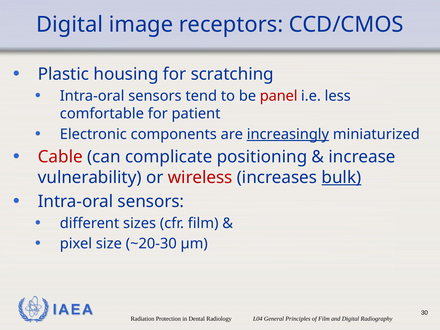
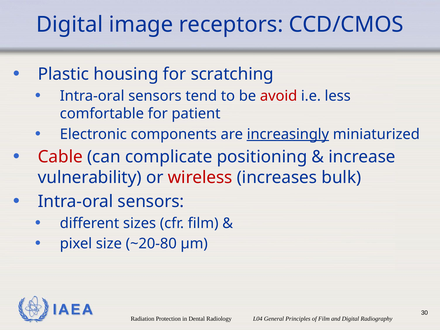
panel: panel -> avoid
bulk underline: present -> none
~20-30: ~20-30 -> ~20-80
